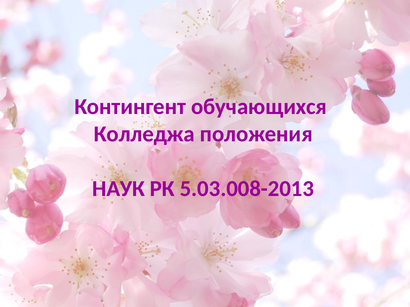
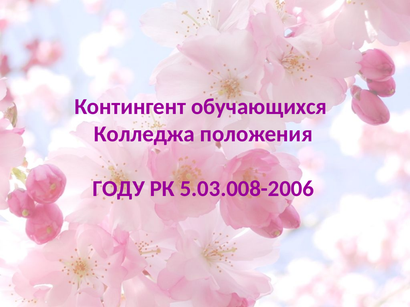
НАУК: НАУК -> ГОДУ
5.03.008-2013: 5.03.008-2013 -> 5.03.008-2006
